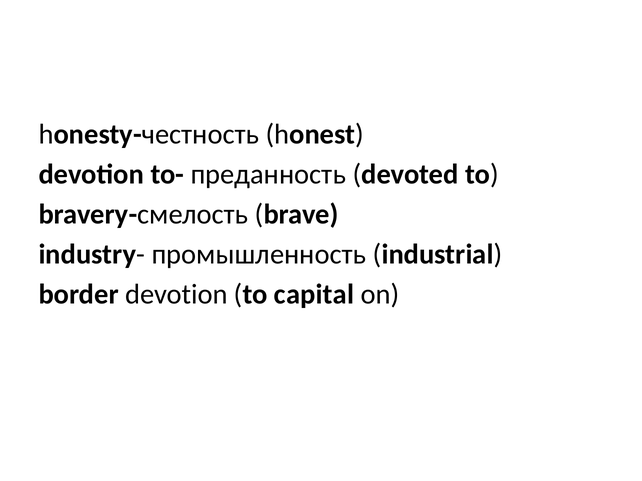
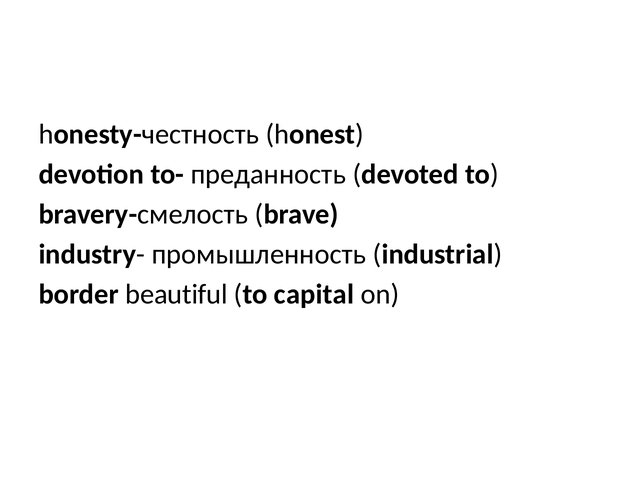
border devotion: devotion -> beautiful
